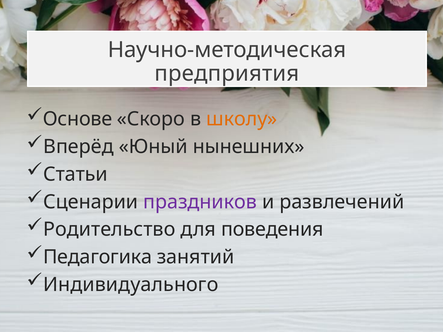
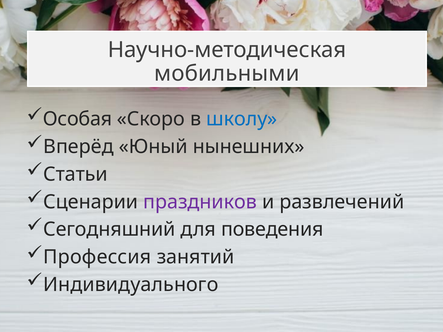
предприятия: предприятия -> мобильными
Основе: Основе -> Особая
школу colour: orange -> blue
Родительство: Родительство -> Сегодняшний
Педагогика: Педагогика -> Профессия
